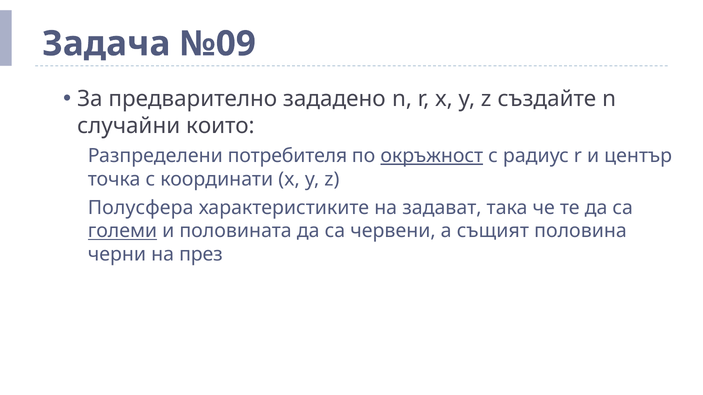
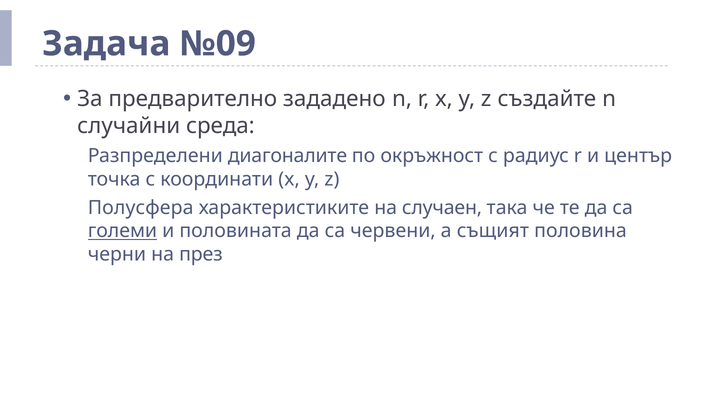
които: които -> среда
потребителя: потребителя -> диагоналите
окръжност underline: present -> none
задават: задават -> случаен
